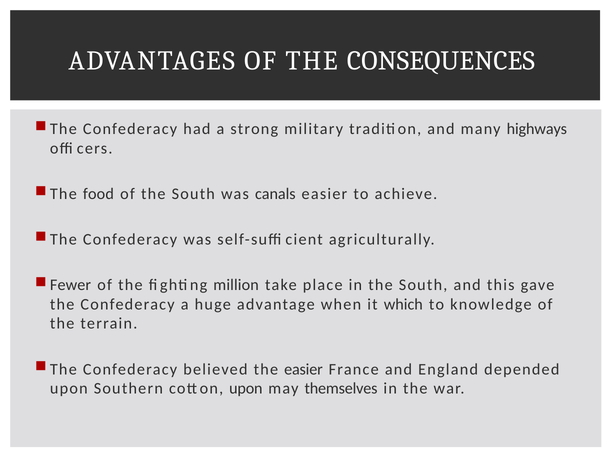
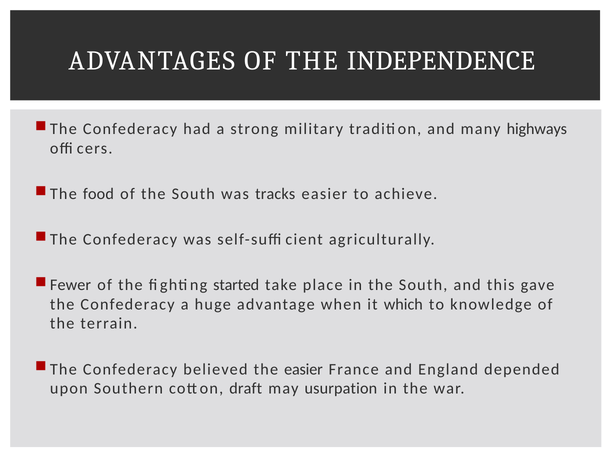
CONSEQUENCES: CONSEQUENCES -> INDEPENDENCE
canals: canals -> tracks
million: million -> started
cotton upon: upon -> draft
themselves: themselves -> usurpation
